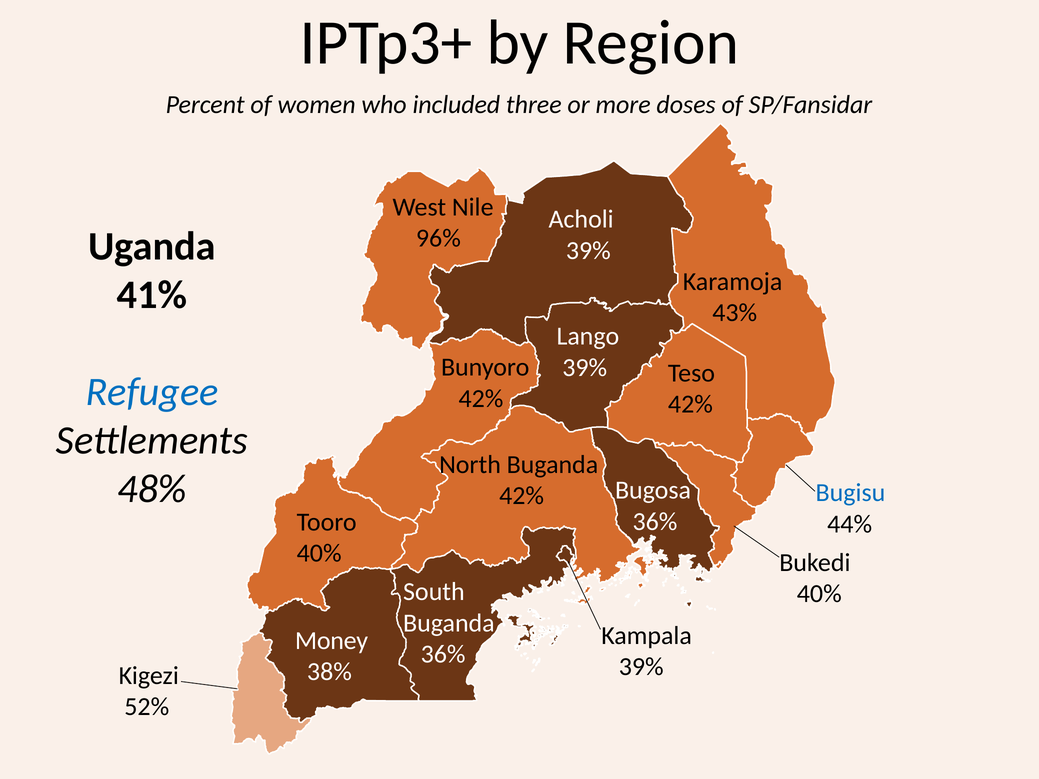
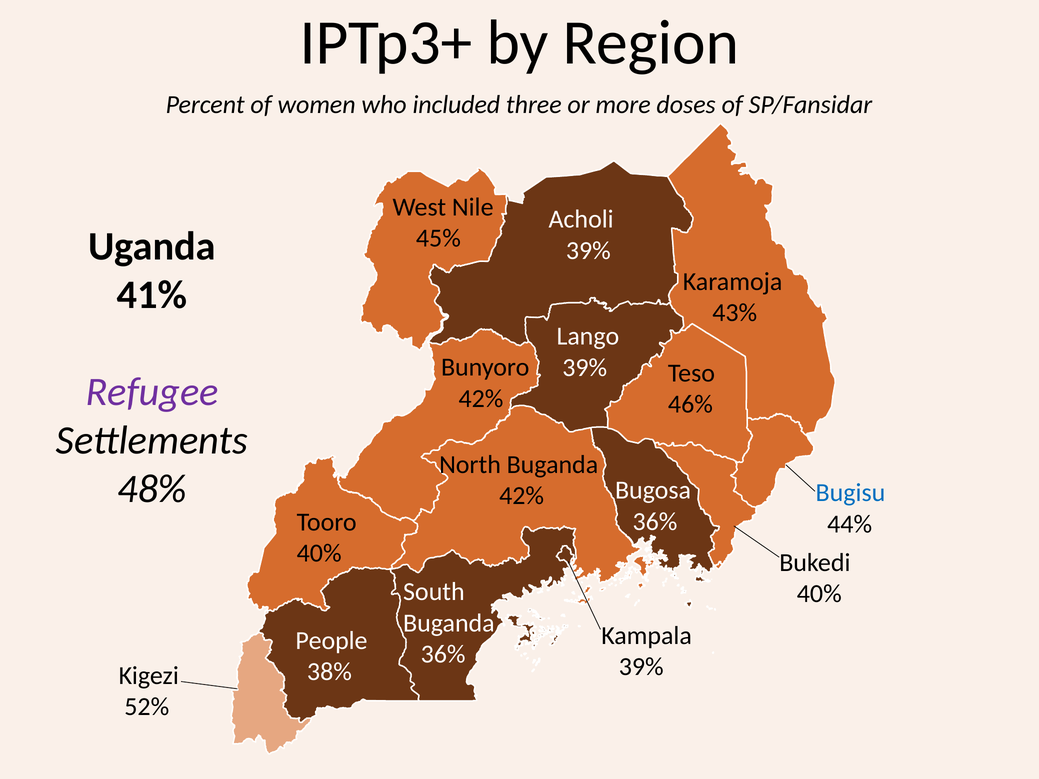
96%: 96% -> 45%
Refugee colour: blue -> purple
42% at (690, 404): 42% -> 46%
Money: Money -> People
